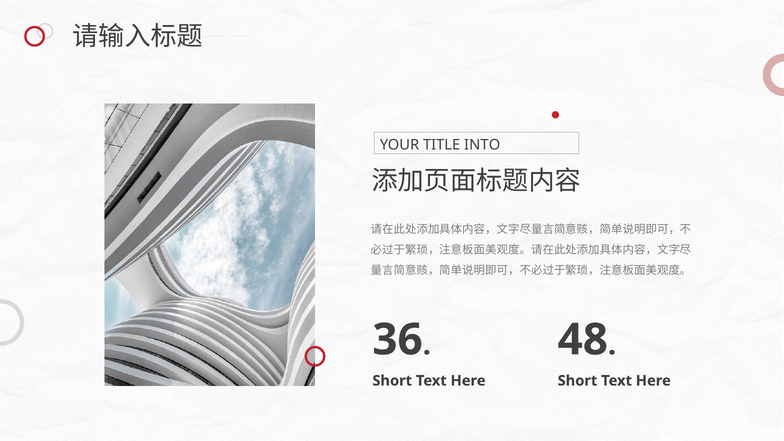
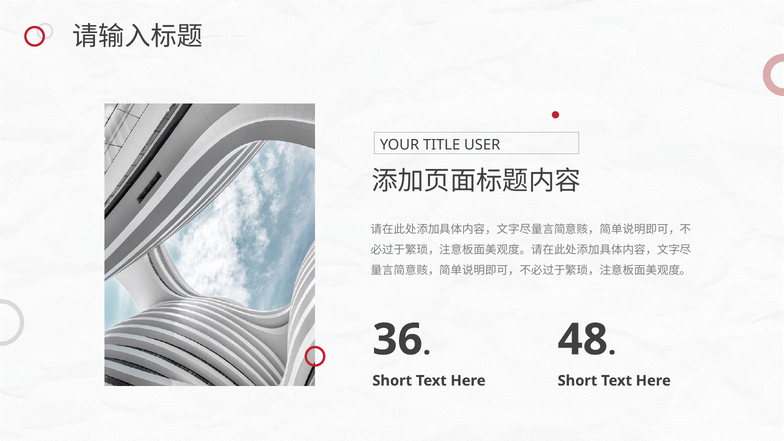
INTO: INTO -> USER
